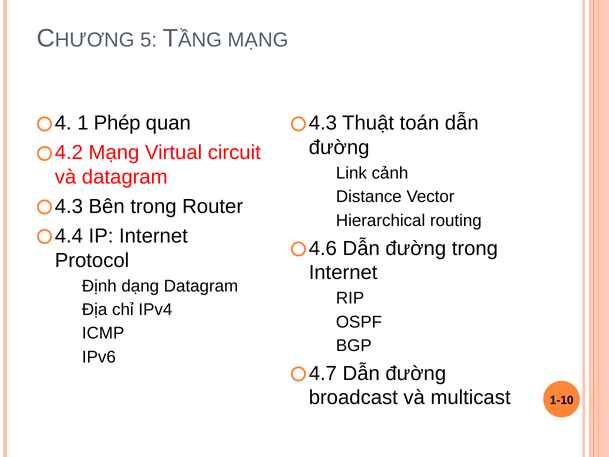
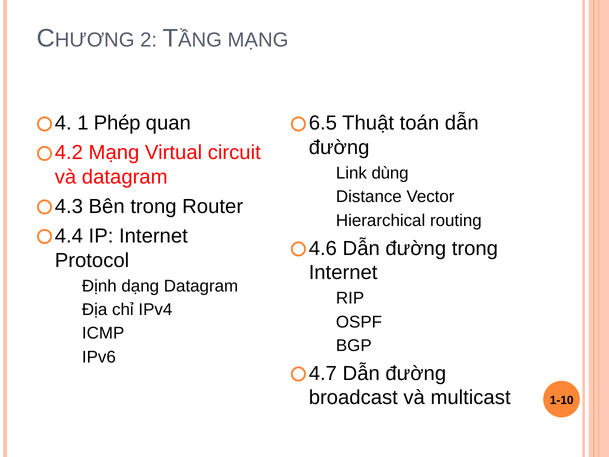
5: 5 -> 2
4.3 at (323, 123): 4.3 -> 6.5
cảnh: cảnh -> dùng
